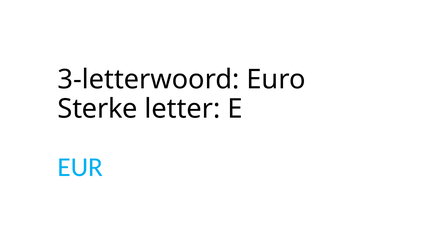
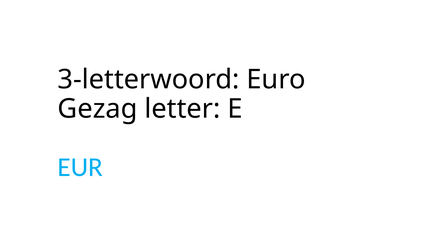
Sterke: Sterke -> Gezag
